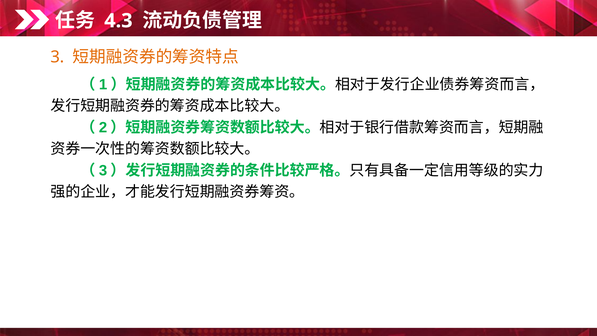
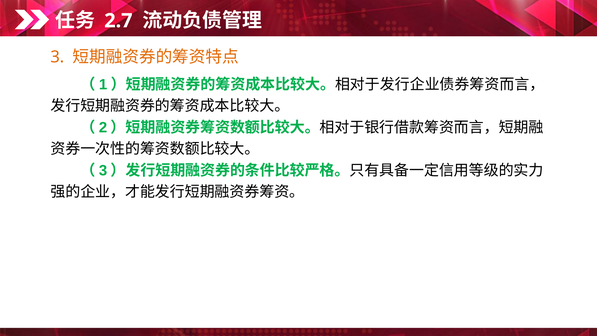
4.3: 4.3 -> 2.7
